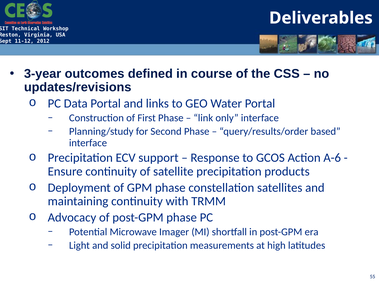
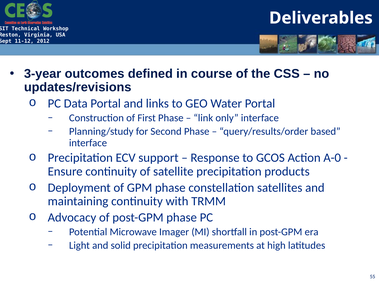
A-6: A-6 -> A-0
